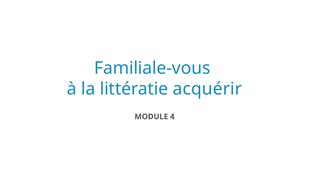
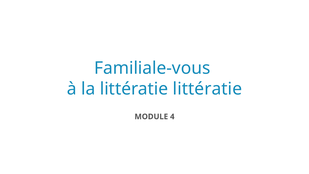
littératie acquérir: acquérir -> littératie
